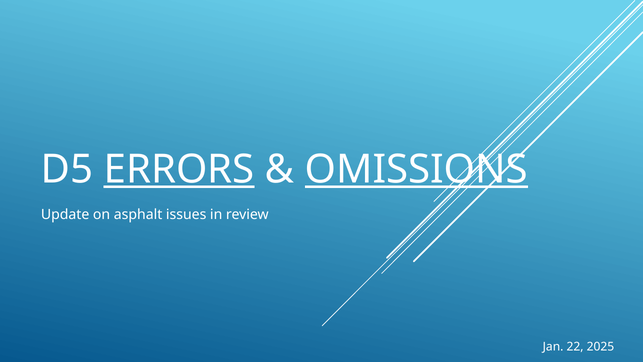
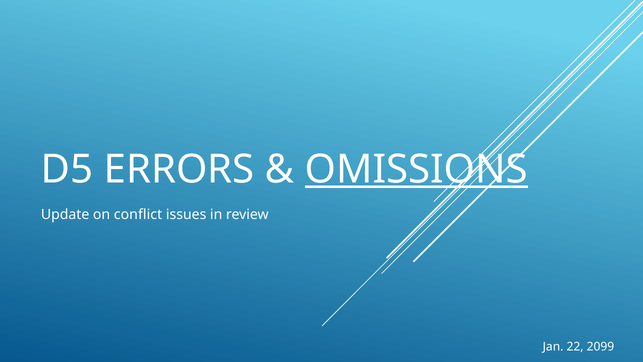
ERRORS underline: present -> none
asphalt: asphalt -> conflict
2025: 2025 -> 2099
